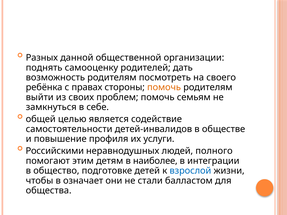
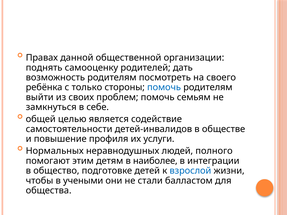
Разных: Разных -> Правах
правах: правах -> только
помочь at (164, 87) colour: orange -> blue
Российскими: Российскими -> Нормальных
означает: означает -> учеными
